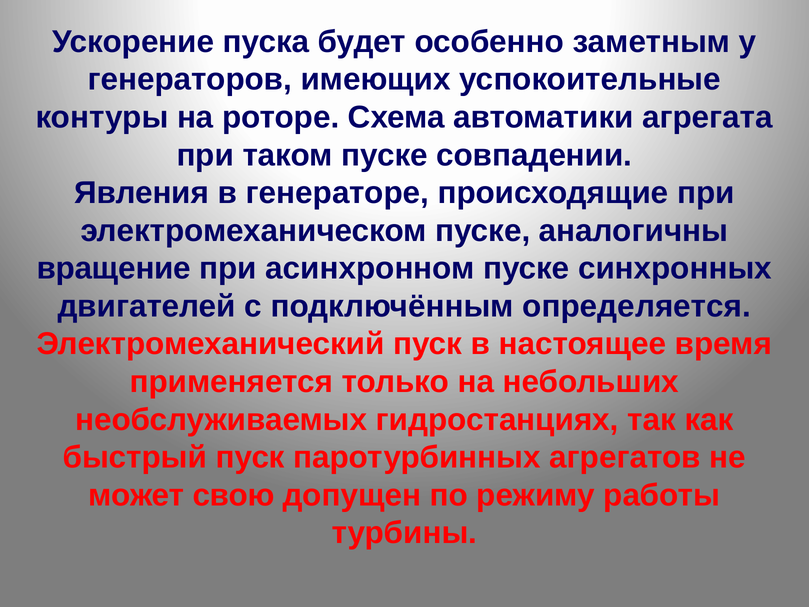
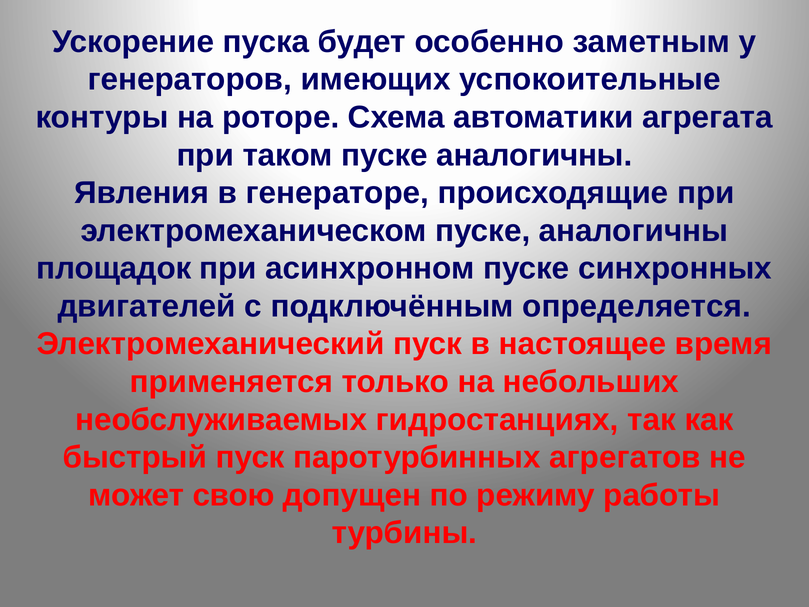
таком пуске совпадении: совпадении -> аналогичны
вращение: вращение -> площадок
